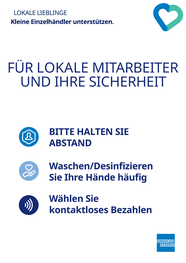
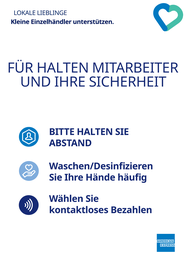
FÜR LOKALE: LOKALE -> HALTEN
